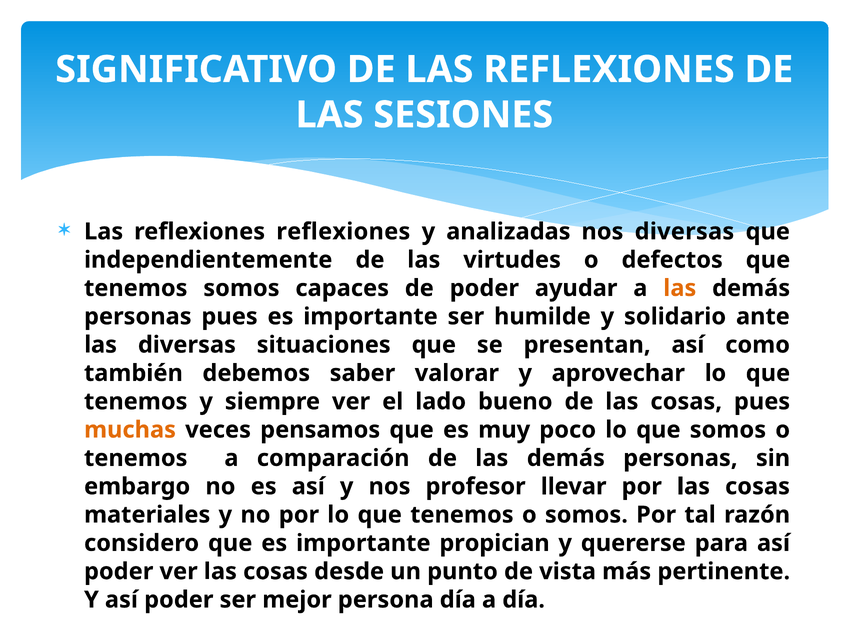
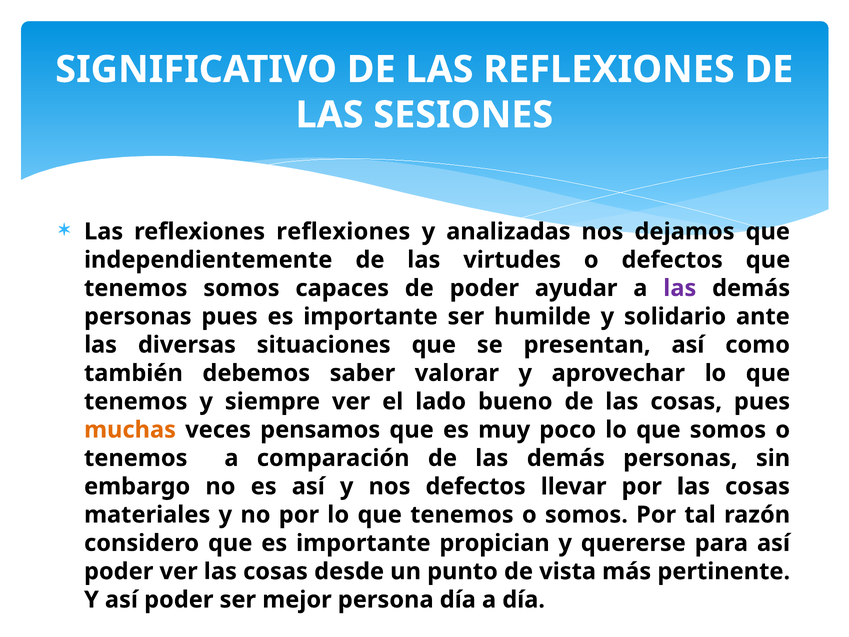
nos diversas: diversas -> dejamos
las at (680, 288) colour: orange -> purple
nos profesor: profesor -> defectos
